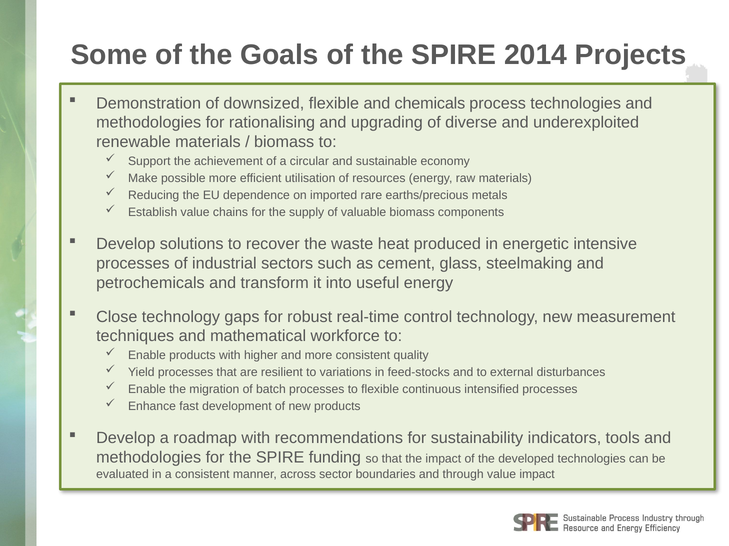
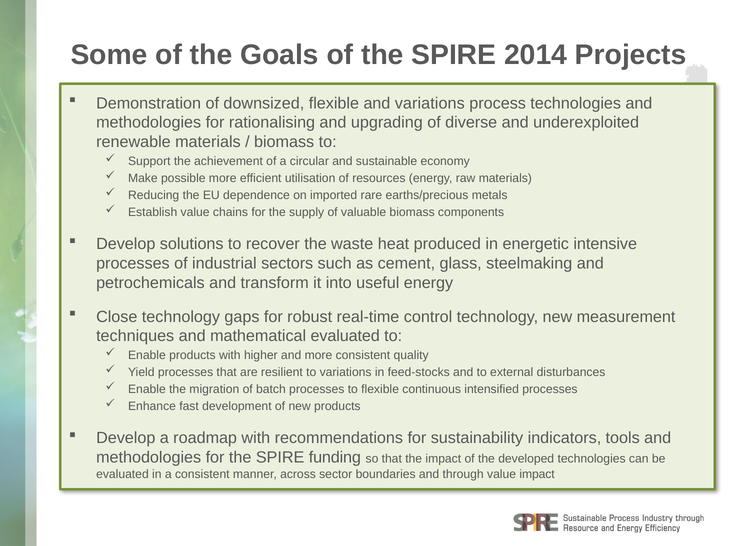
and chemicals: chemicals -> variations
mathematical workforce: workforce -> evaluated
